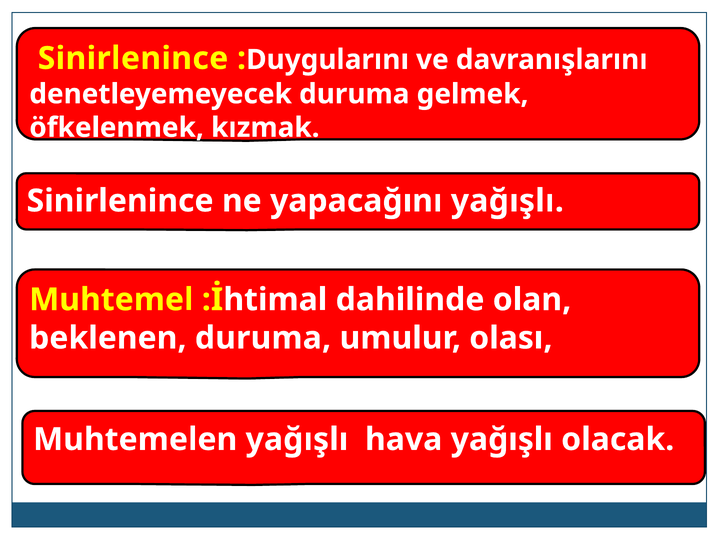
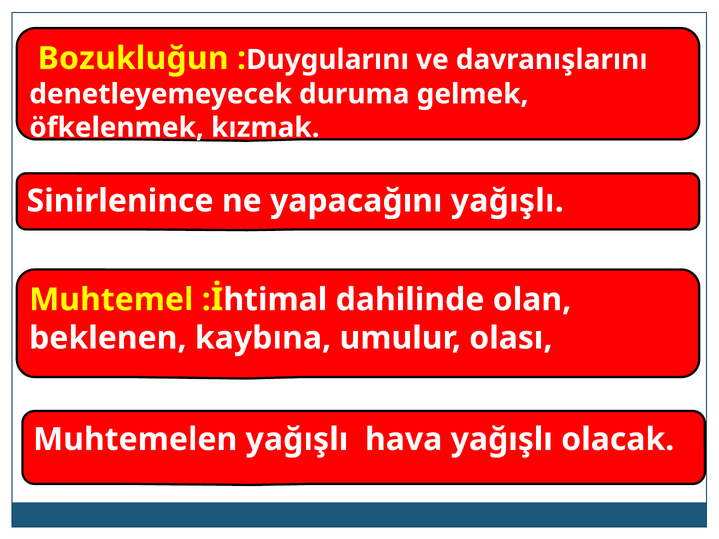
Sinirlenince at (133, 58): Sinirlenince -> Bozukluğun
beklenen duruma: duruma -> kaybına
